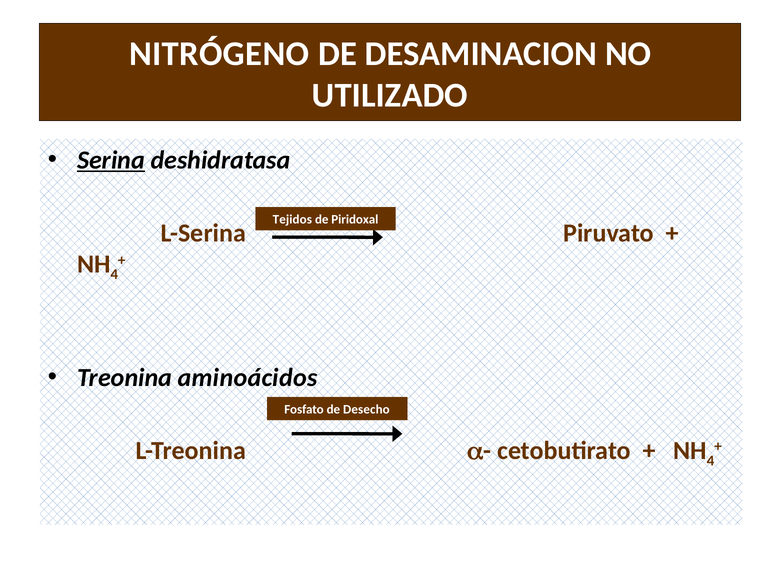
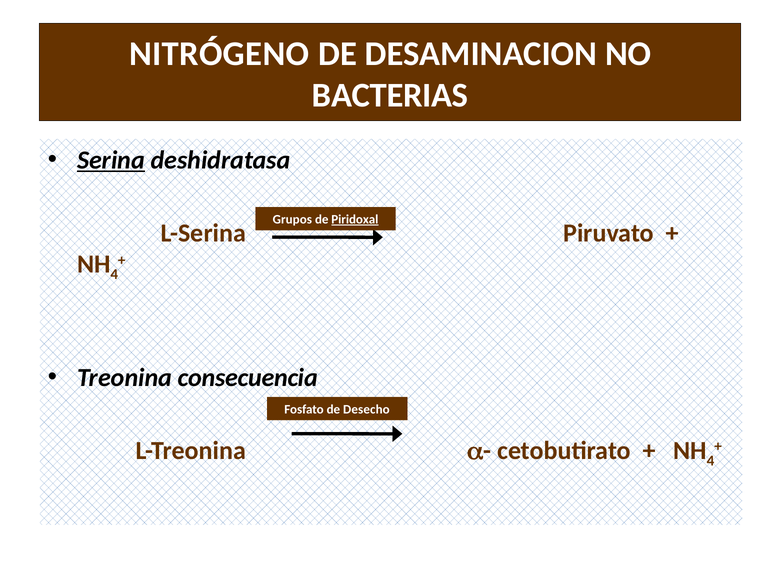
UTILIZADO: UTILIZADO -> BACTERIAS
Tejidos: Tejidos -> Grupos
Piridoxal underline: none -> present
aminoácidos: aminoácidos -> consecuencia
